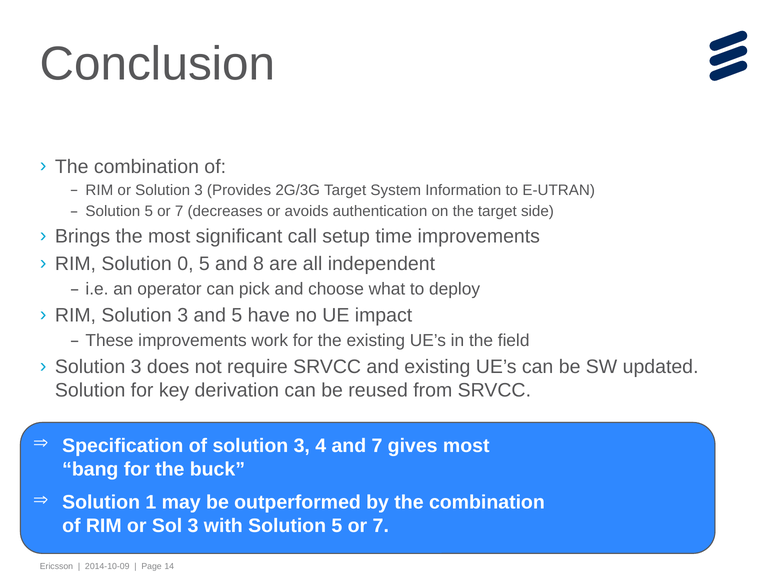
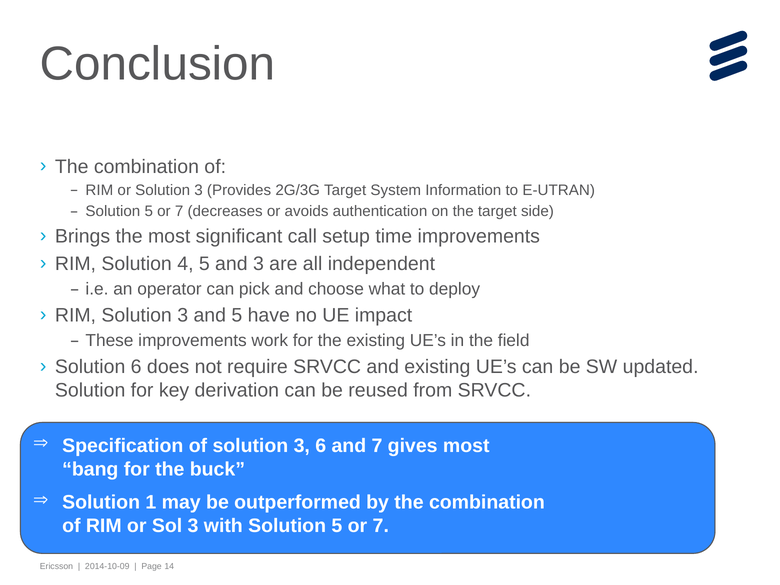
0: 0 -> 4
and 8: 8 -> 3
3 at (136, 367): 3 -> 6
3 4: 4 -> 6
